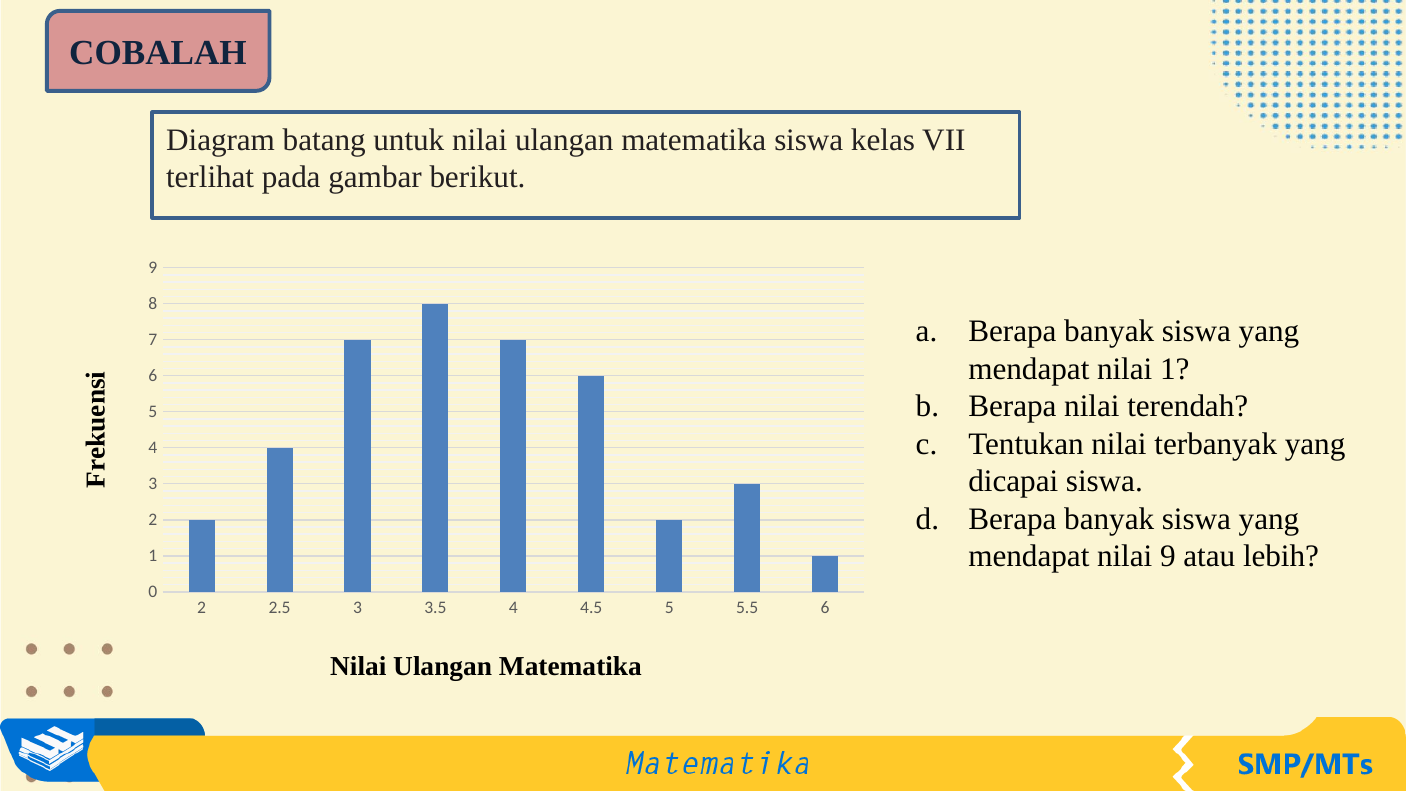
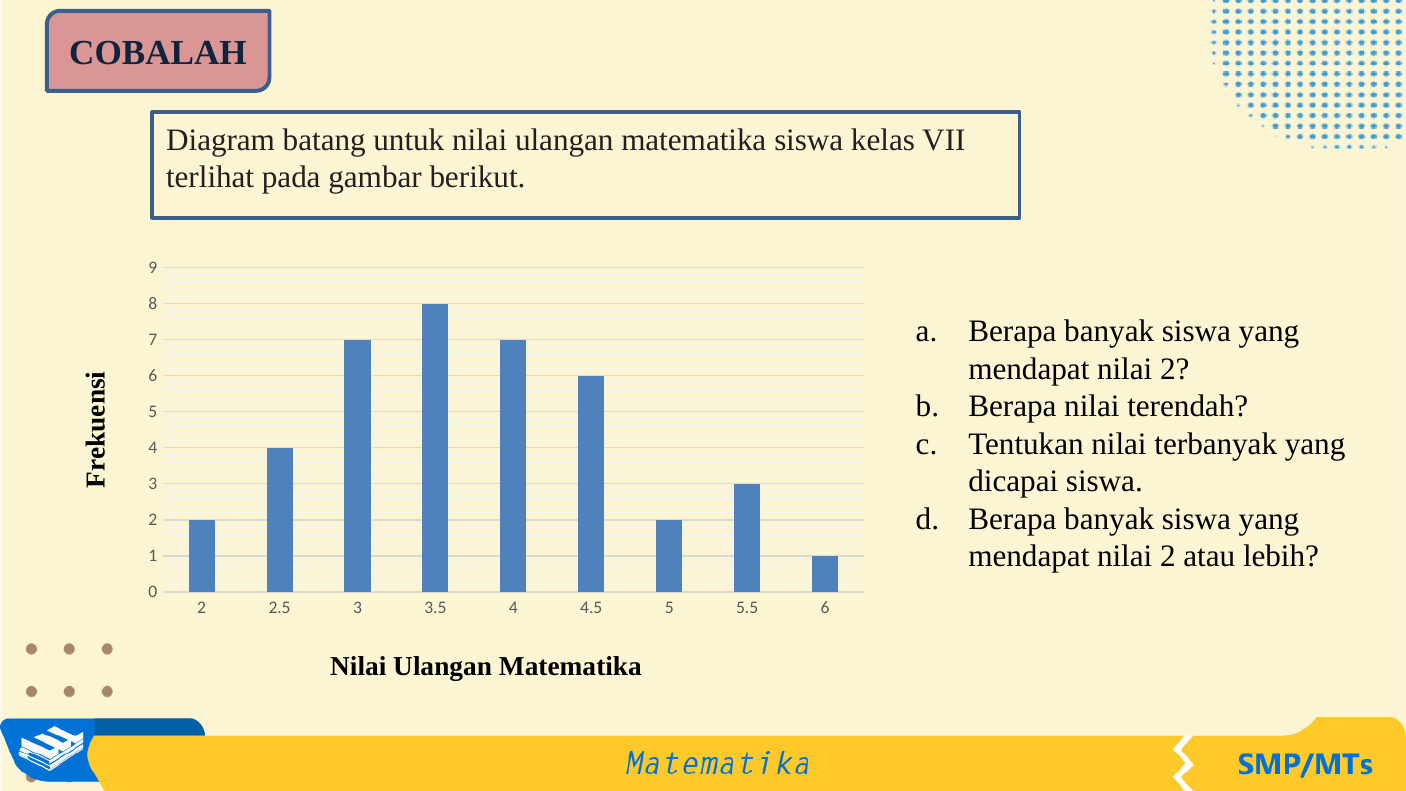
1 at (1175, 369): 1 -> 2
9 at (1168, 556): 9 -> 2
